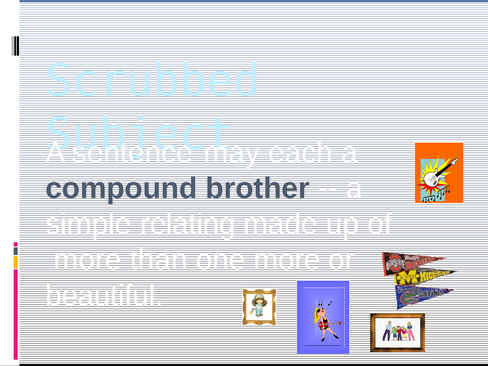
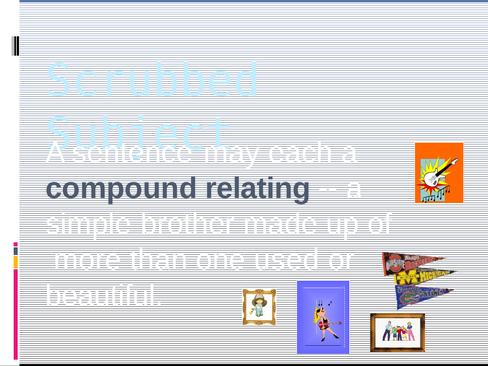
brother: brother -> relating
relating: relating -> brother
one more: more -> used
